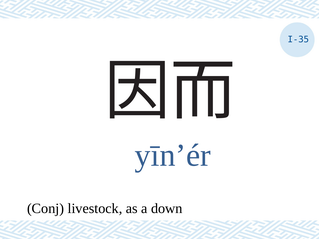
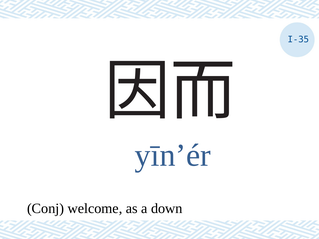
livestock: livestock -> welcome
